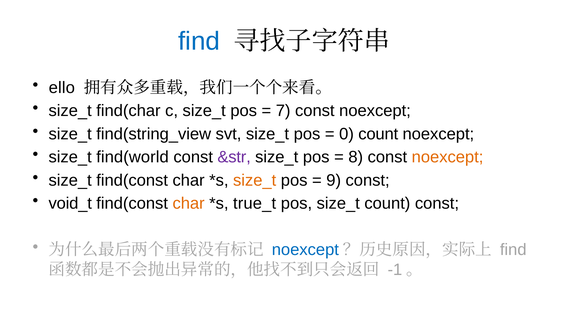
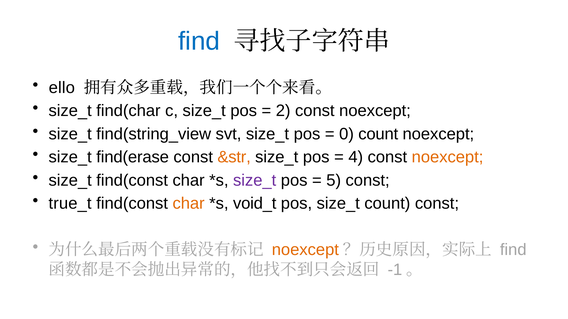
7: 7 -> 2
find(world: find(world -> find(erase
&str colour: purple -> orange
8: 8 -> 4
size_t at (255, 181) colour: orange -> purple
9: 9 -> 5
void_t: void_t -> true_t
true_t: true_t -> void_t
noexcept at (305, 250) colour: blue -> orange
